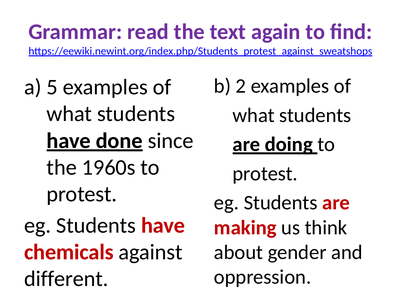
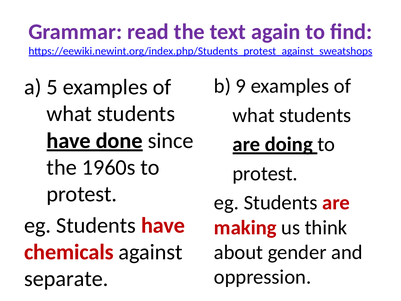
2: 2 -> 9
different: different -> separate
